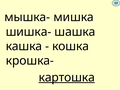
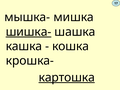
шишка- underline: none -> present
